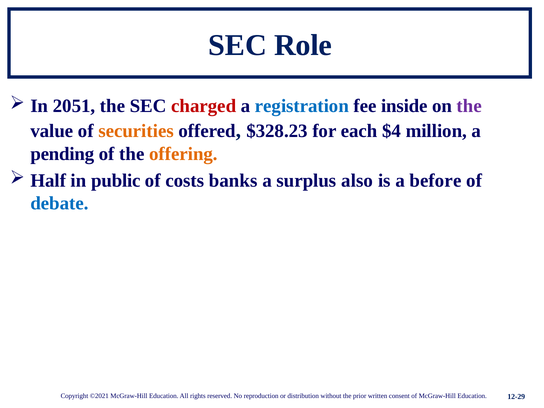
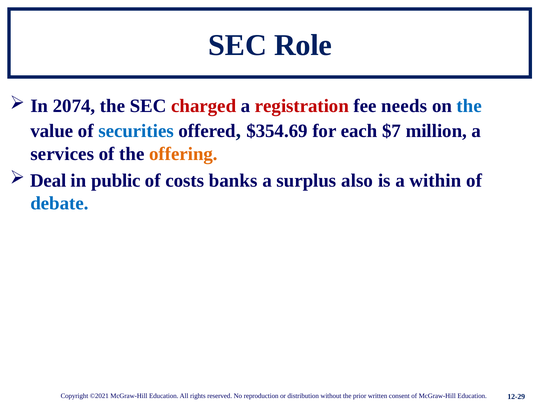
2051: 2051 -> 2074
registration colour: blue -> red
inside: inside -> needs
the at (469, 106) colour: purple -> blue
securities colour: orange -> blue
$328.23: $328.23 -> $354.69
$4: $4 -> $7
pending: pending -> services
Half: Half -> Deal
before: before -> within
